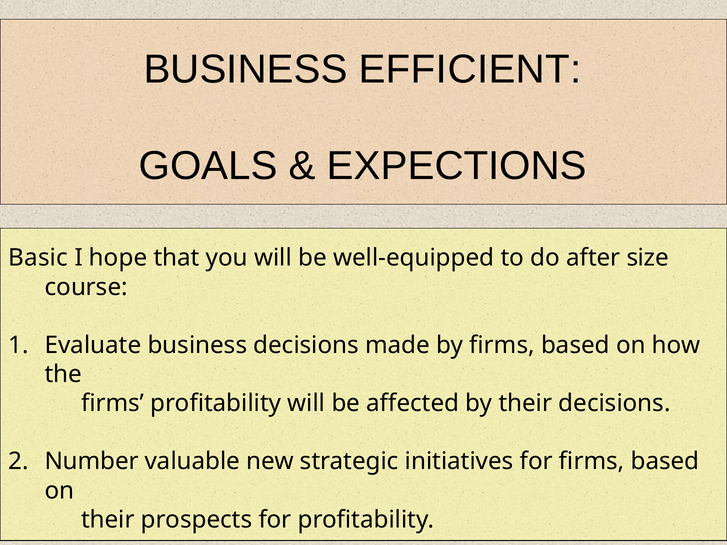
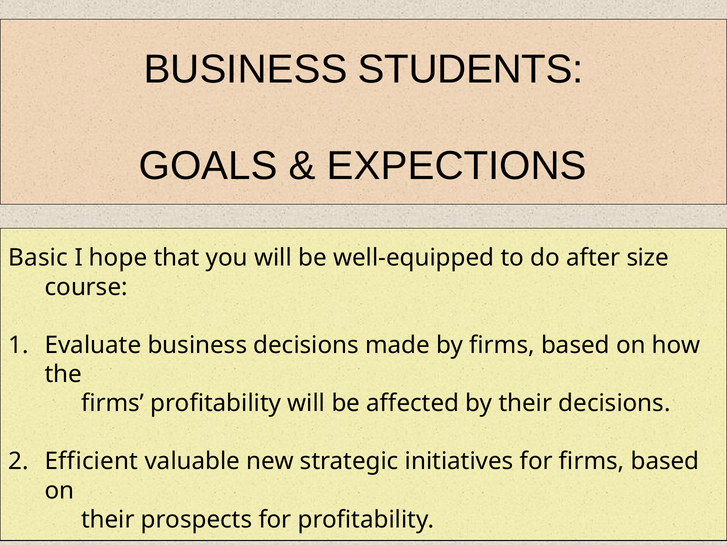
EFFICIENT: EFFICIENT -> STUDENTS
Number: Number -> Efficient
